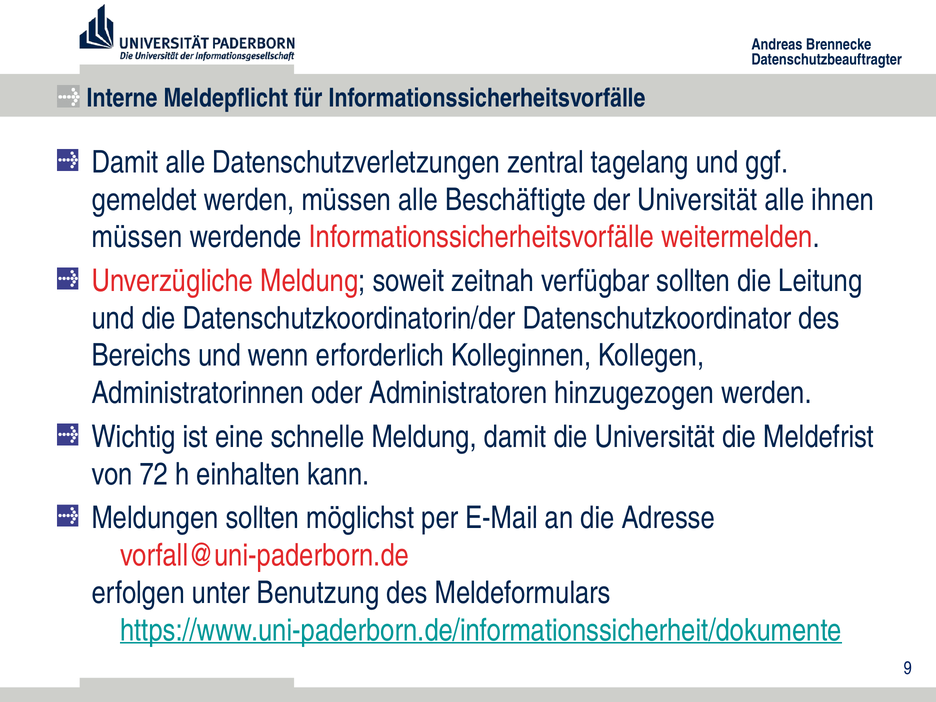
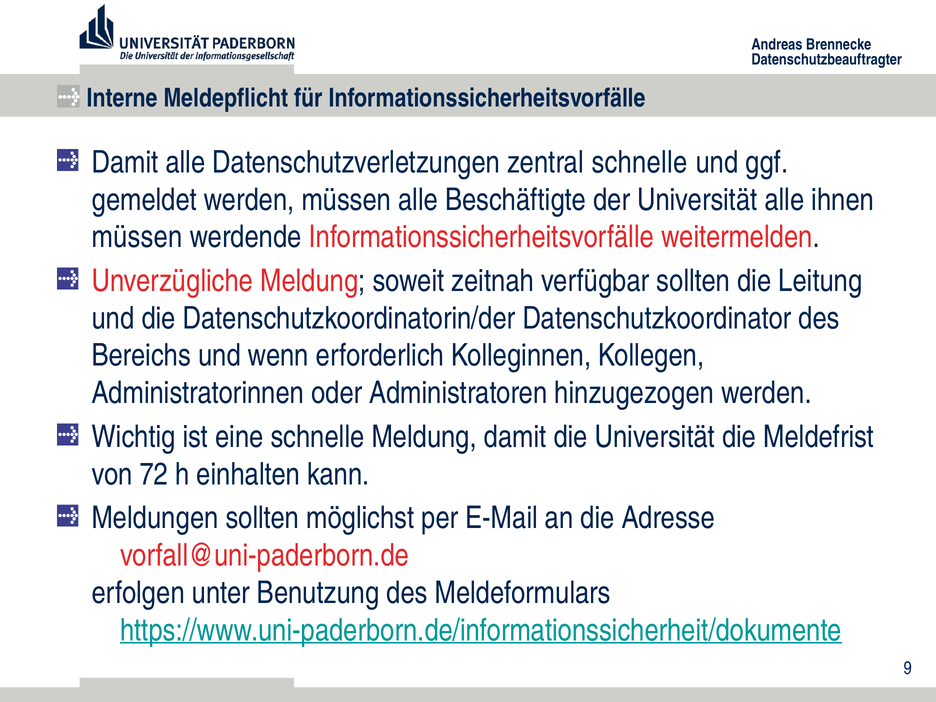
zentral tagelang: tagelang -> schnelle
